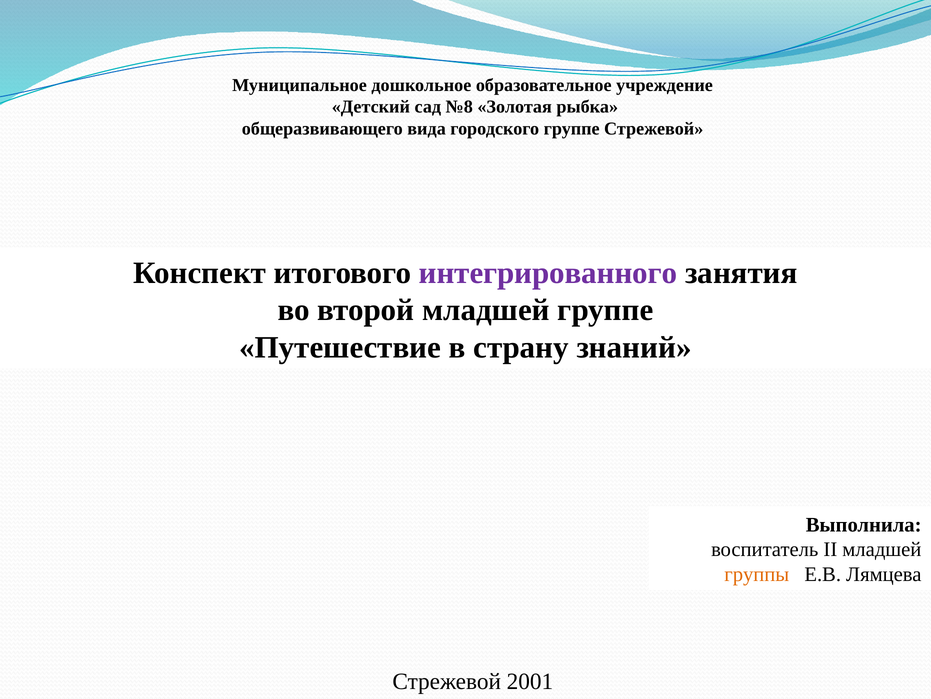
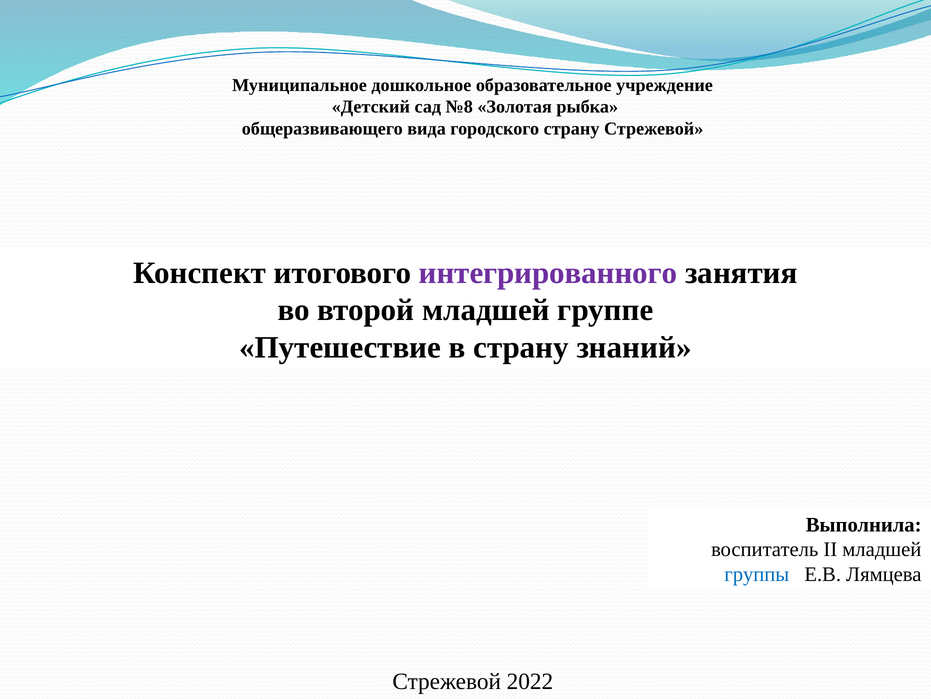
городского группе: группе -> страну
группы colour: orange -> blue
2001: 2001 -> 2022
